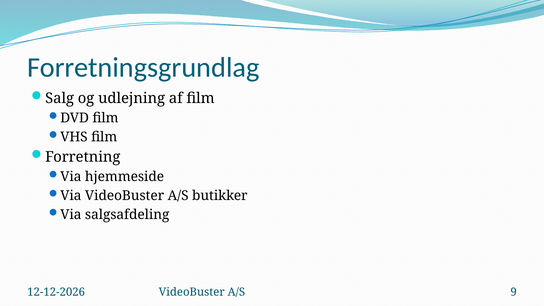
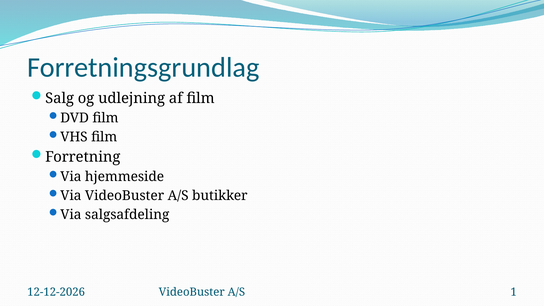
9: 9 -> 1
